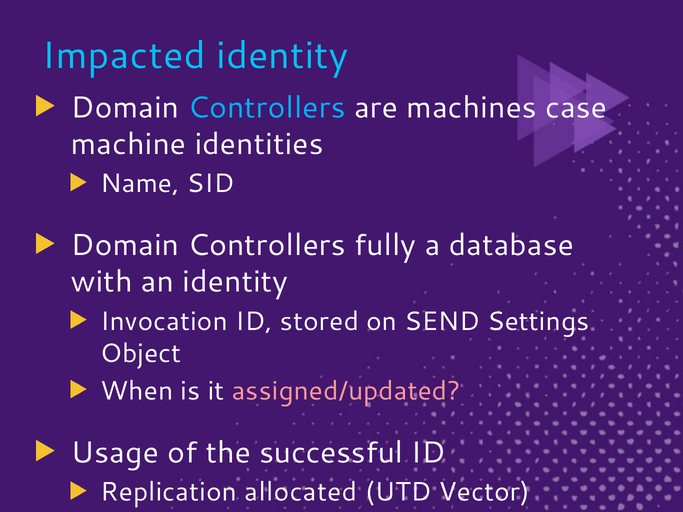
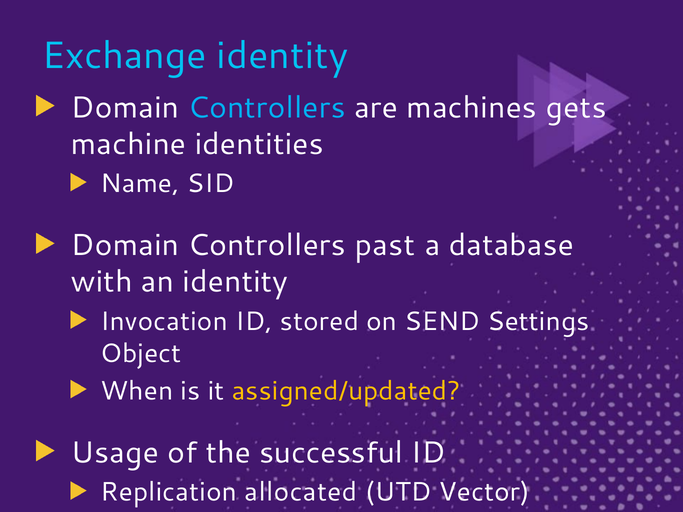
Impacted: Impacted -> Exchange
case: case -> gets
fully: fully -> past
assigned/updated colour: pink -> yellow
